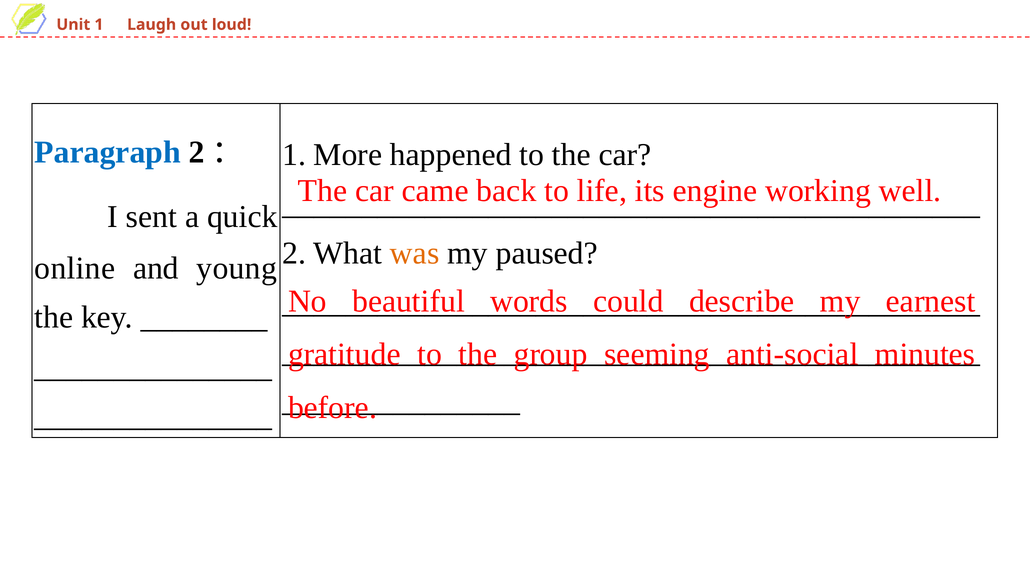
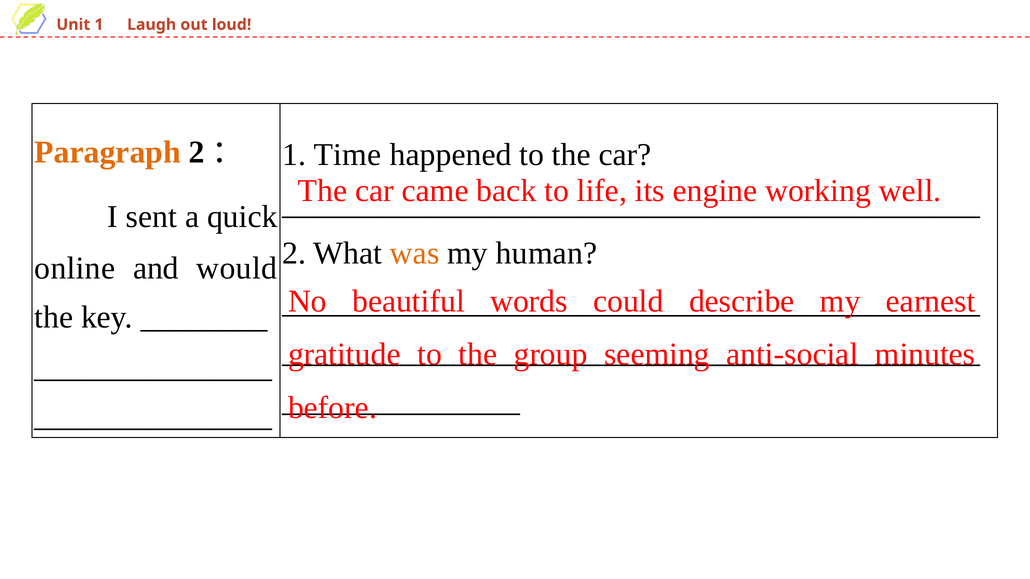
Paragraph colour: blue -> orange
More: More -> Time
paused: paused -> human
young: young -> would
